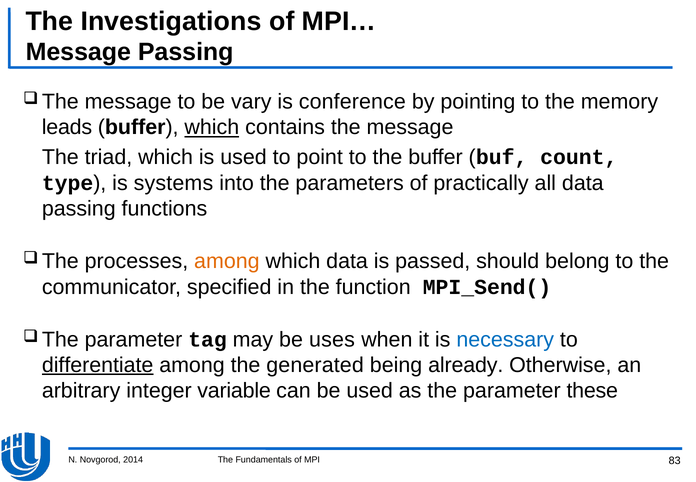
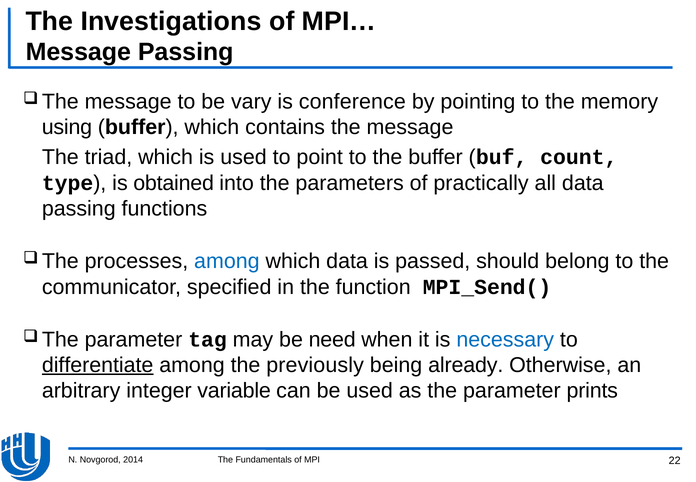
leads: leads -> using
which at (212, 127) underline: present -> none
systems: systems -> obtained
among at (227, 261) colour: orange -> blue
uses: uses -> need
generated: generated -> previously
these: these -> prints
83: 83 -> 22
